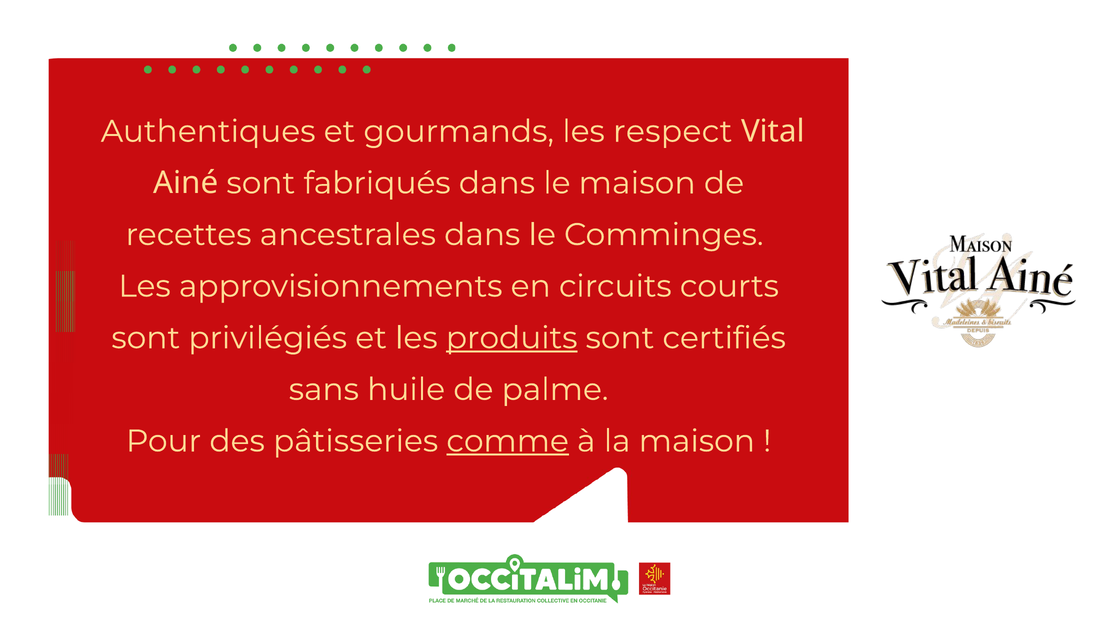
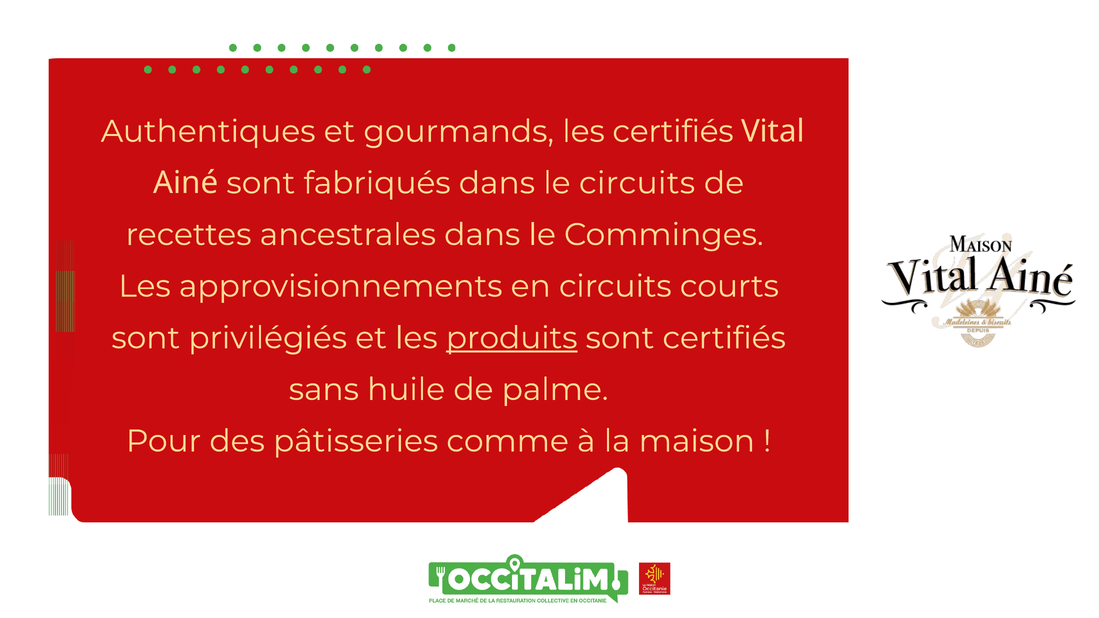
les respect: respect -> certifiés
le maison: maison -> circuits
comme underline: present -> none
